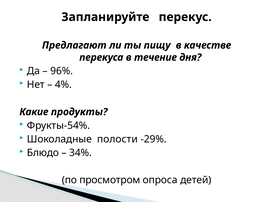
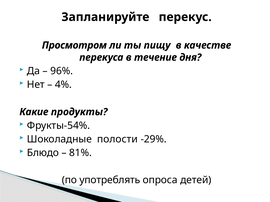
Предлагают: Предлагают -> Просмотром
34%: 34% -> 81%
просмотром: просмотром -> употреблять
